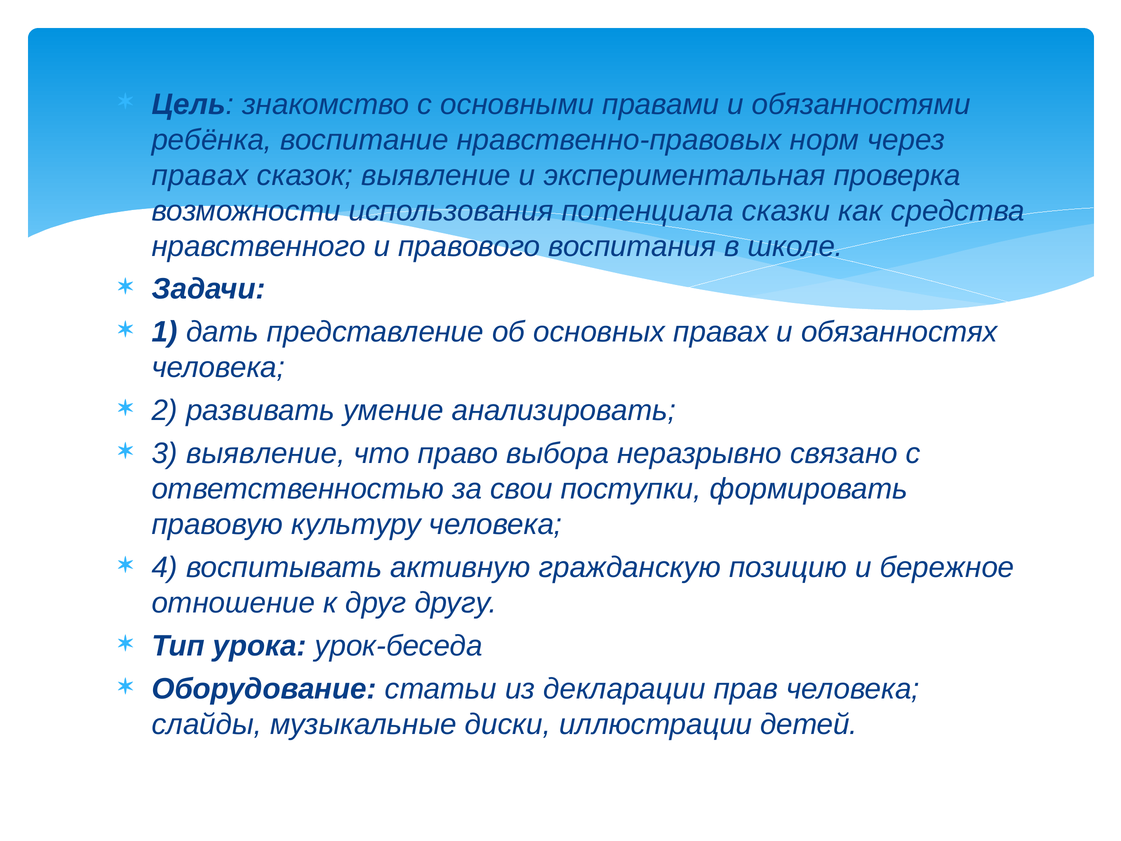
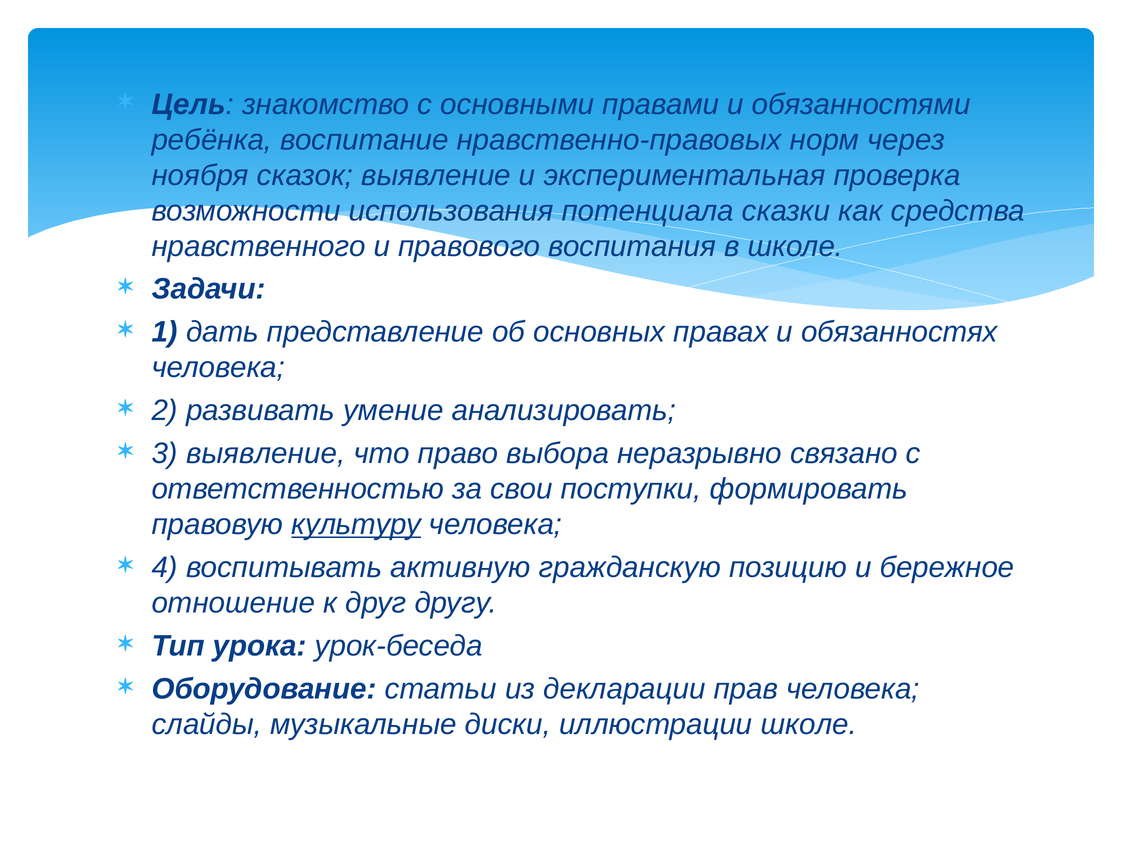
правах at (200, 175): правах -> ноября
культуру underline: none -> present
иллюстрации детей: детей -> школе
